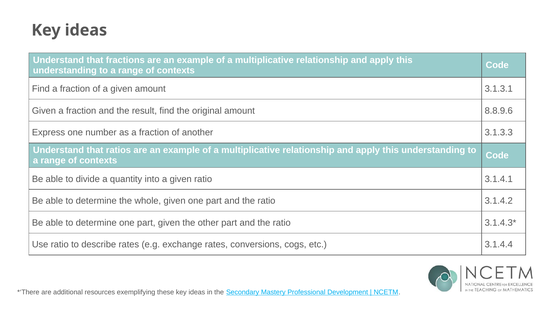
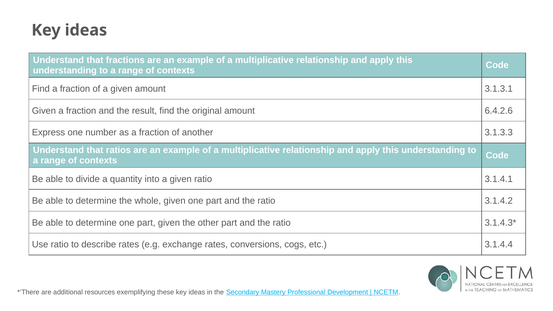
8.8.9.6: 8.8.9.6 -> 6.4.2.6
